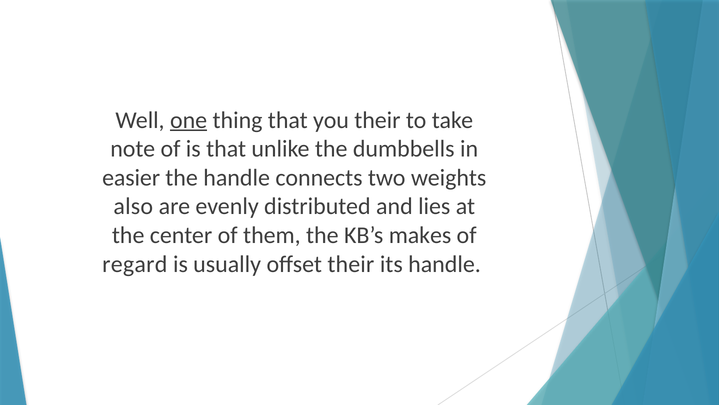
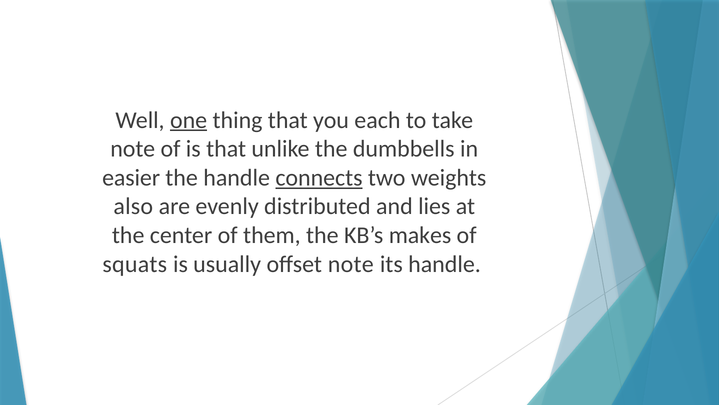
you their: their -> each
connects underline: none -> present
regard: regard -> squats
offset their: their -> note
